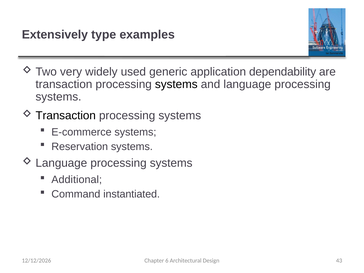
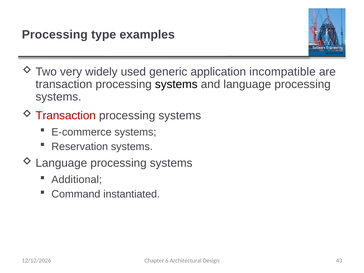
Extensively at (55, 35): Extensively -> Processing
dependability: dependability -> incompatible
Transaction at (66, 115) colour: black -> red
